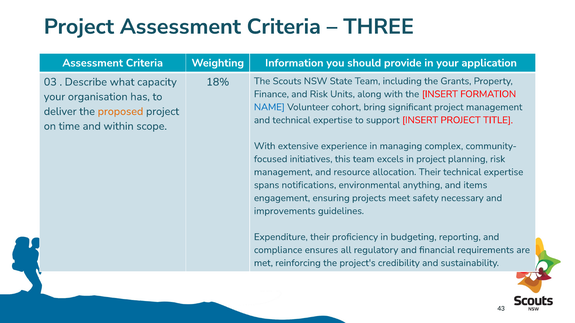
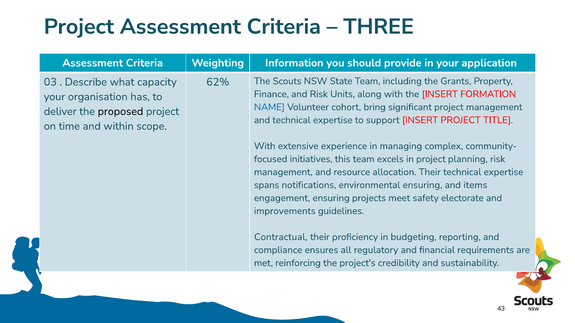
18%: 18% -> 62%
proposed colour: orange -> black
environmental anything: anything -> ensuring
necessary: necessary -> electorate
Expenditure: Expenditure -> Contractual
